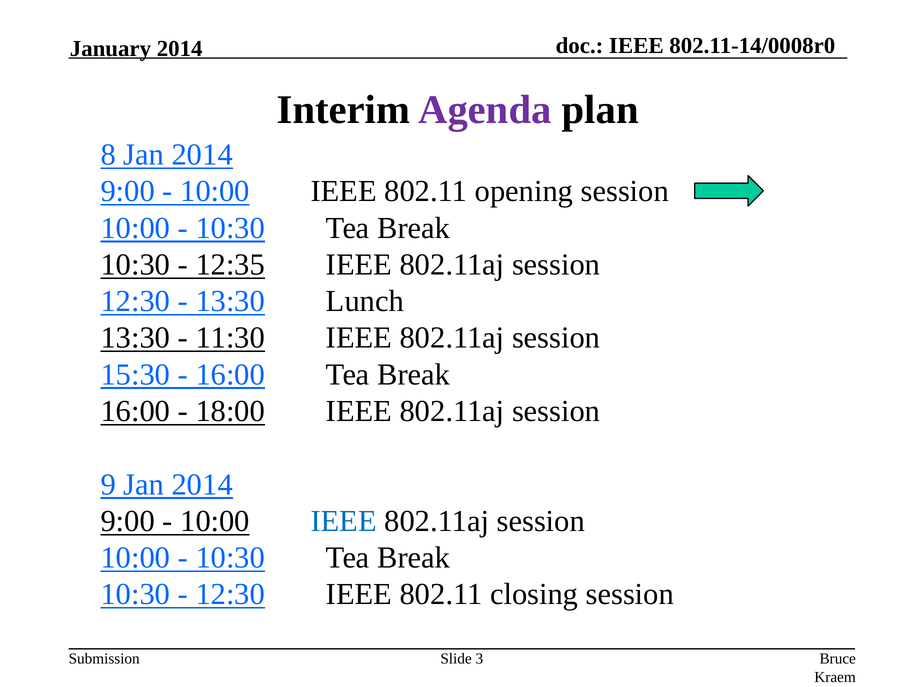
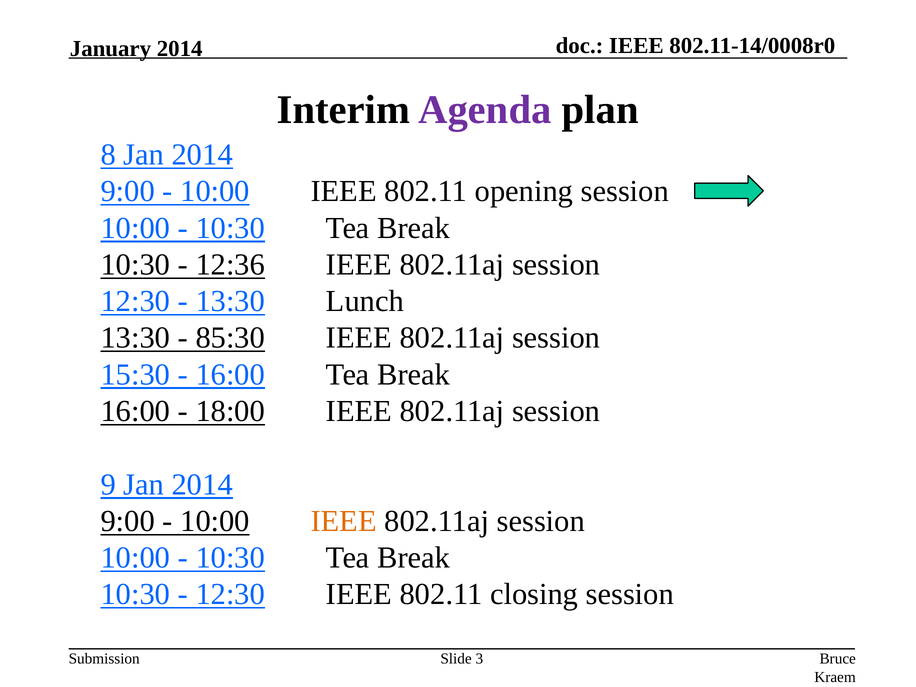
12:35: 12:35 -> 12:36
11:30: 11:30 -> 85:30
IEEE at (344, 521) colour: blue -> orange
